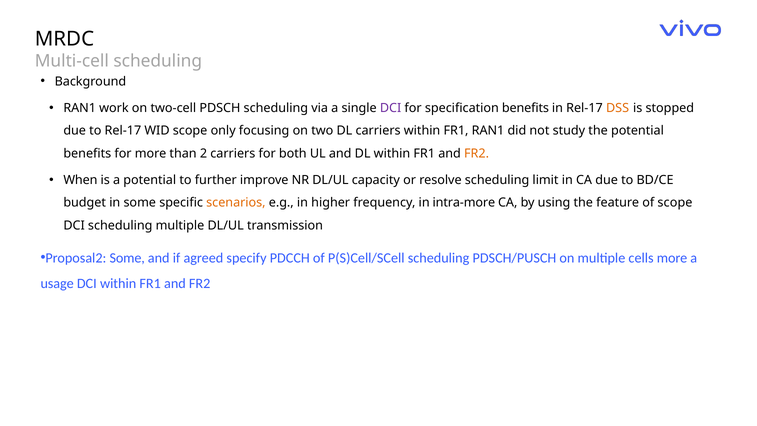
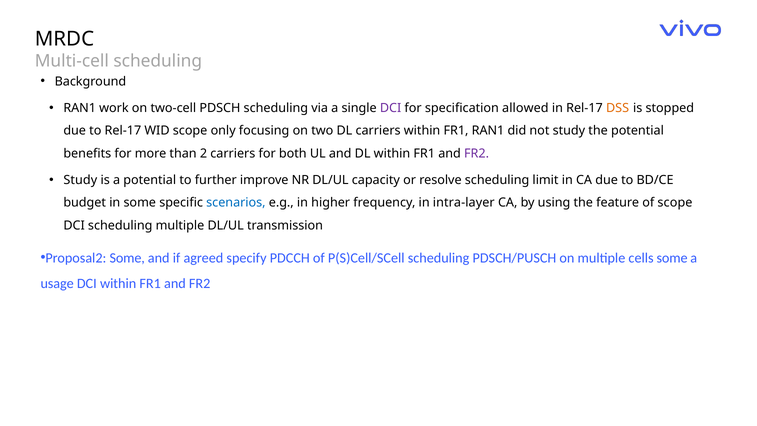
specification benefits: benefits -> allowed
FR2 at (477, 153) colour: orange -> purple
When at (80, 180): When -> Study
scenarios colour: orange -> blue
intra-more: intra-more -> intra-layer
cells more: more -> some
